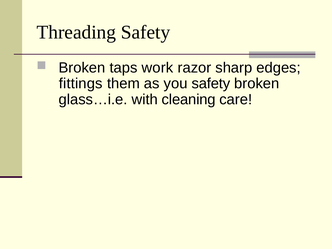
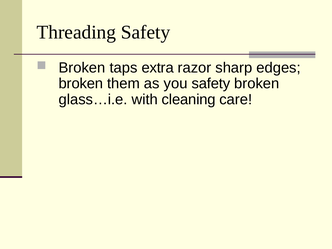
work: work -> extra
fittings at (81, 84): fittings -> broken
